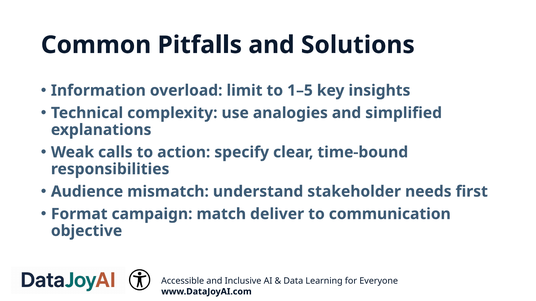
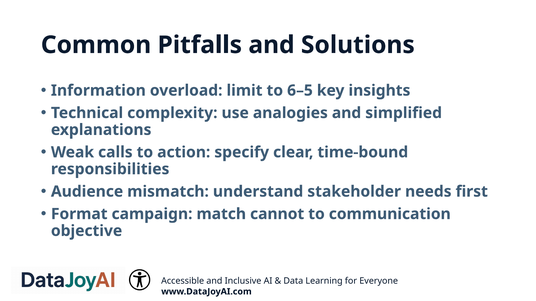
1–5: 1–5 -> 6–5
deliver: deliver -> cannot
